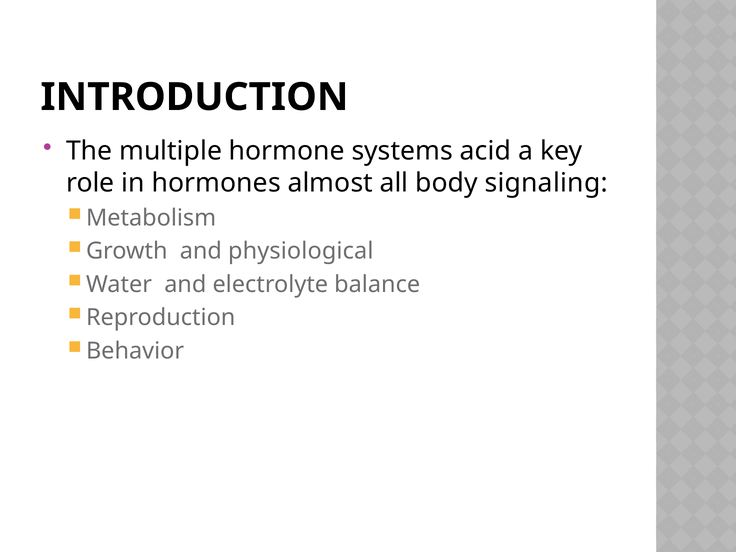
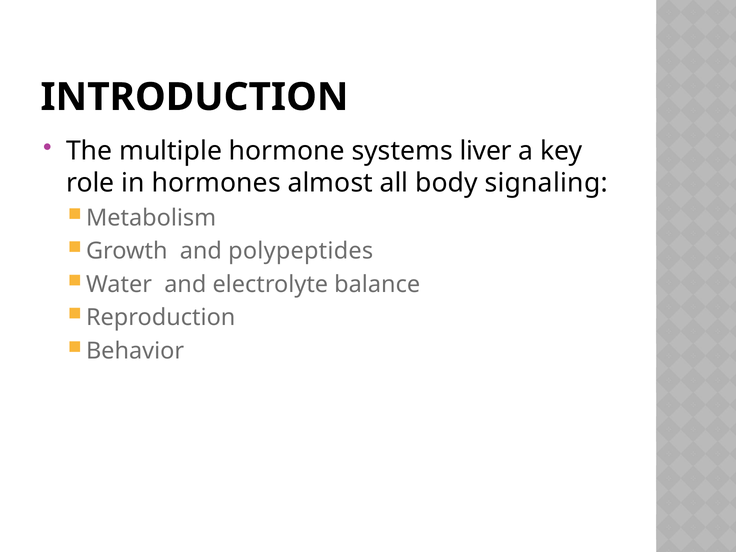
acid: acid -> liver
physiological: physiological -> polypeptides
